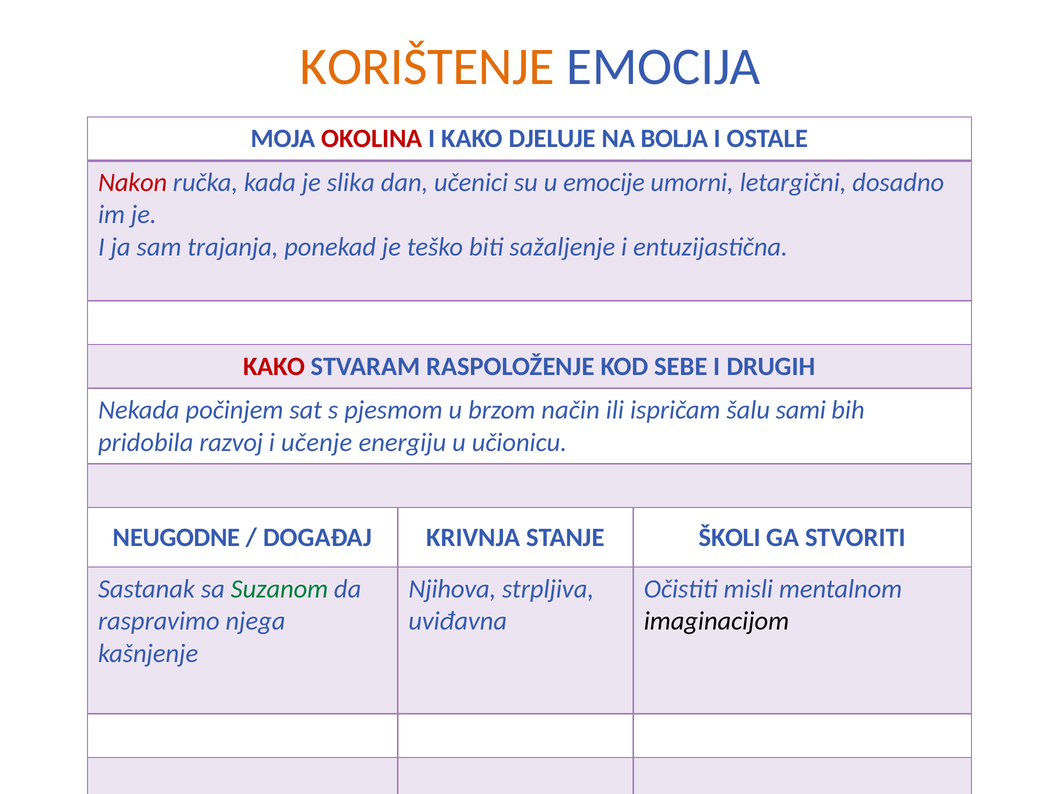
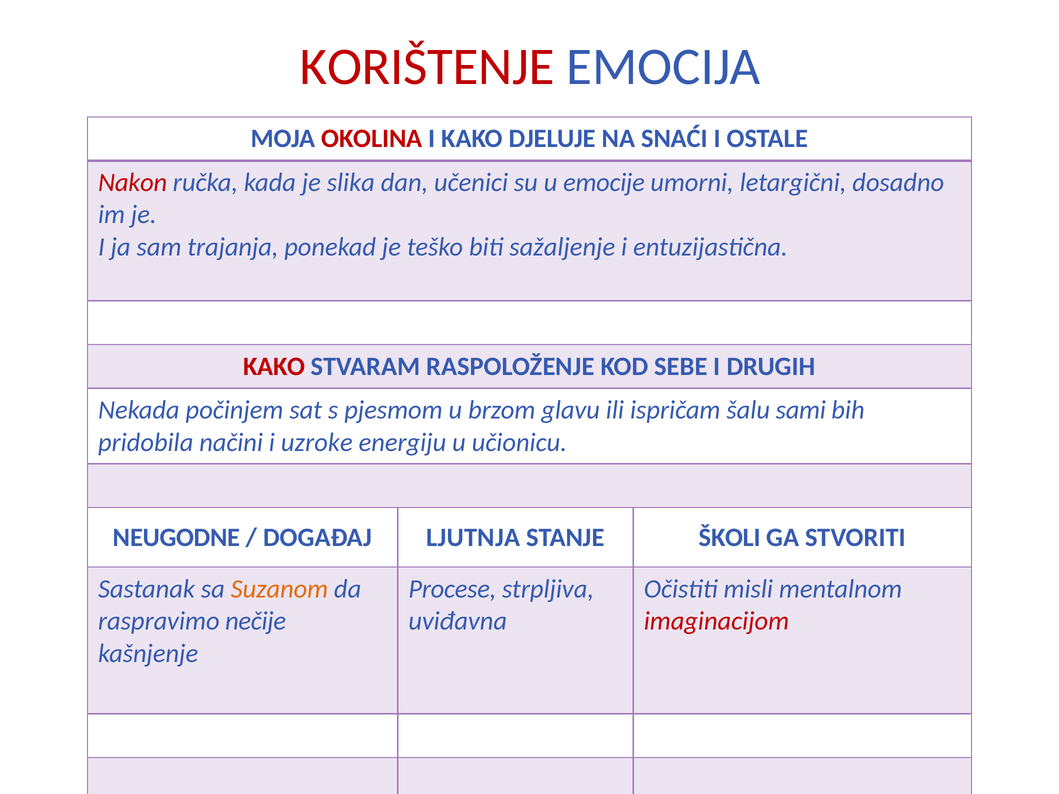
KORIŠTENJE colour: orange -> red
BOLJA: BOLJA -> SNAĆI
način: način -> glavu
razvoj: razvoj -> načini
učenje: učenje -> uzroke
KRIVNJA: KRIVNJA -> LJUTNJA
Suzanom colour: green -> orange
Njihova: Njihova -> Procese
njega: njega -> nečije
imaginacijom colour: black -> red
